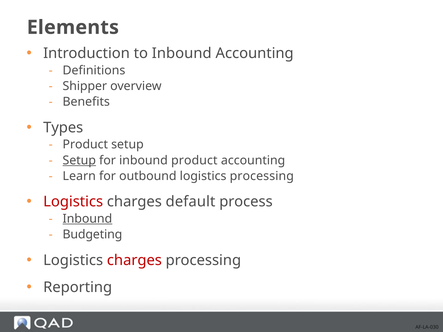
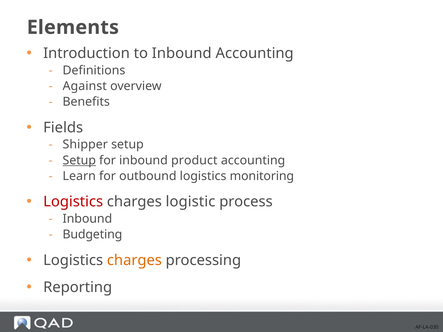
Shipper: Shipper -> Against
Types: Types -> Fields
Product at (85, 145): Product -> Shipper
logistics processing: processing -> monitoring
default: default -> logistic
Inbound at (87, 219) underline: present -> none
charges at (134, 260) colour: red -> orange
